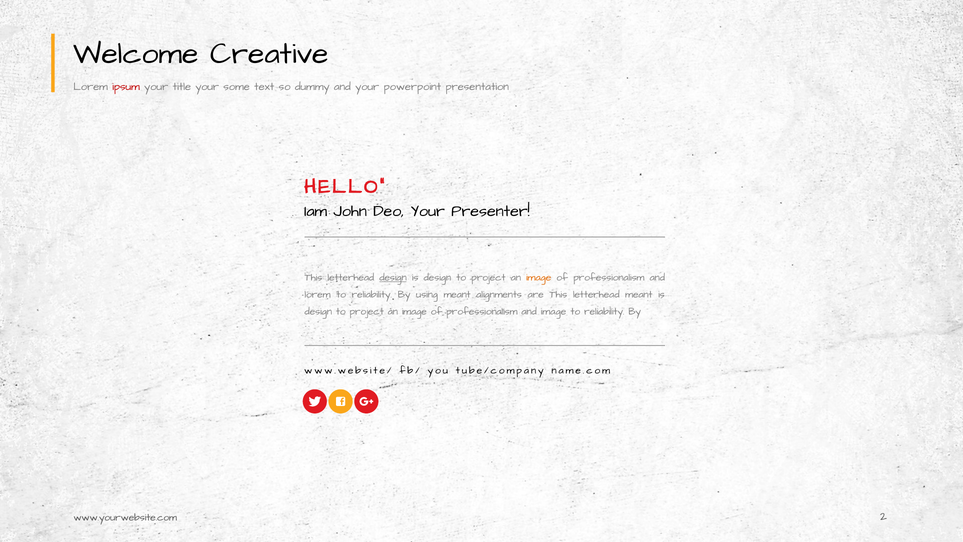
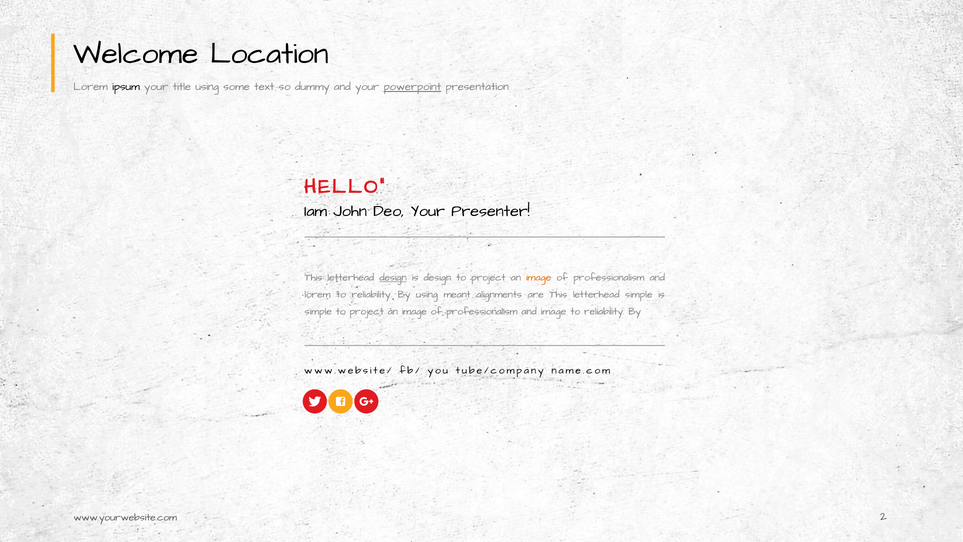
Creative: Creative -> Location
ipsum colour: red -> black
title your: your -> using
powerpoint underline: none -> present
letterhead meant: meant -> simple
design at (318, 311): design -> simple
